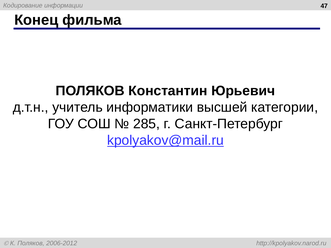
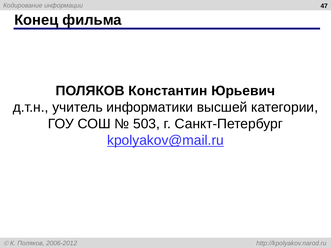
285: 285 -> 503
